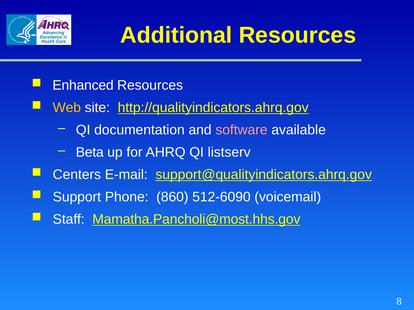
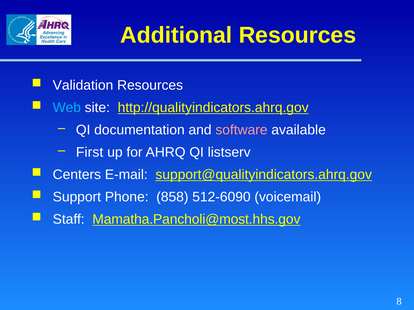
Enhanced: Enhanced -> Validation
Web colour: yellow -> light blue
Beta: Beta -> First
860: 860 -> 858
